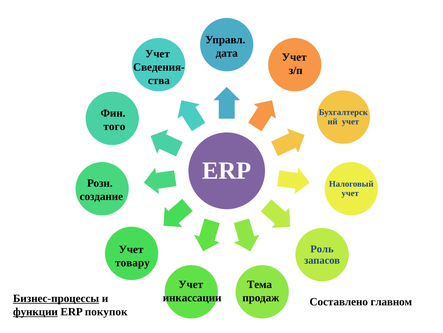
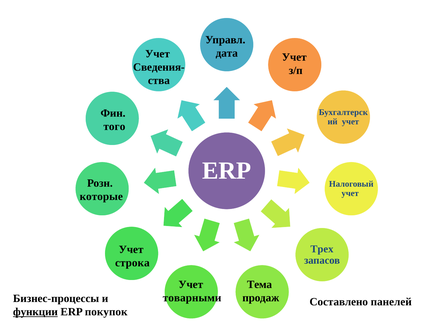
создание: создание -> которые
Роль: Роль -> Трех
товару: товару -> строка
инкассации: инкассации -> товарными
Бизнес-процессы underline: present -> none
главном: главном -> панелей
